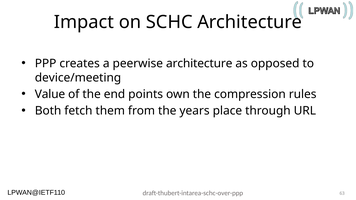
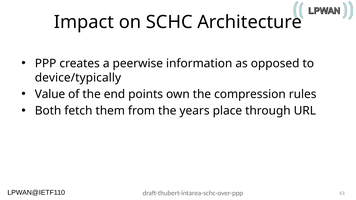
peerwise architecture: architecture -> information
device/meeting: device/meeting -> device/typically
